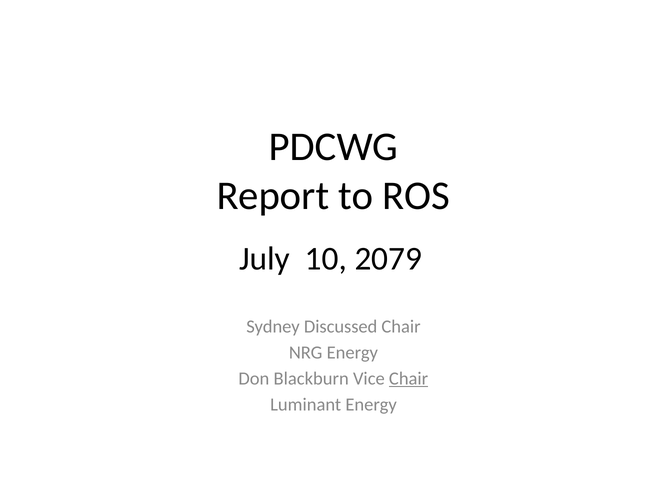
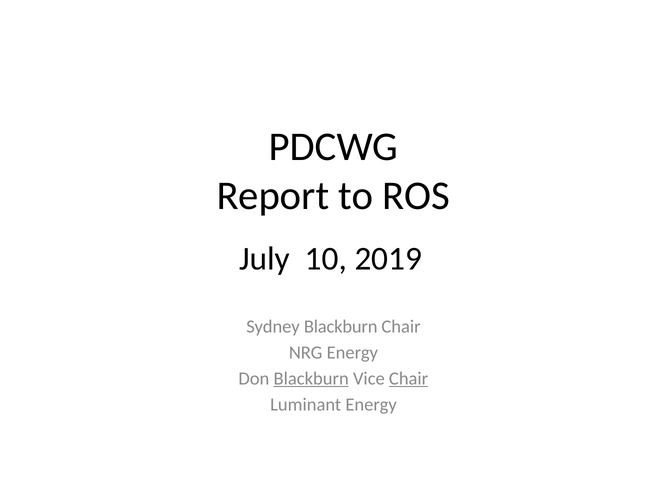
2079: 2079 -> 2019
Sydney Discussed: Discussed -> Blackburn
Blackburn at (311, 379) underline: none -> present
